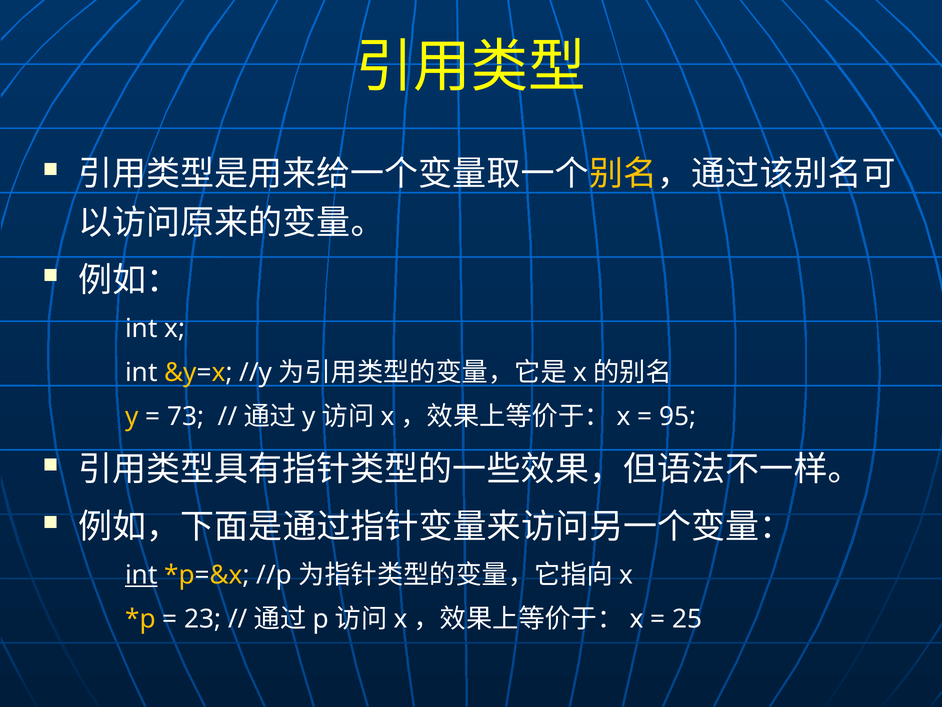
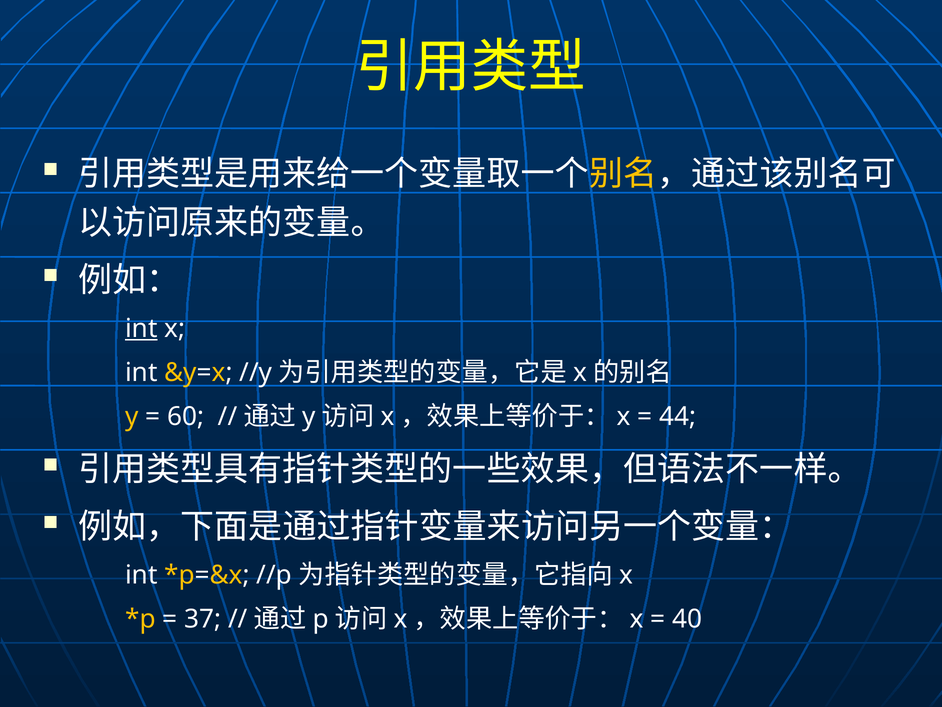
int at (141, 328) underline: none -> present
73: 73 -> 60
95: 95 -> 44
int at (141, 575) underline: present -> none
23: 23 -> 37
25: 25 -> 40
